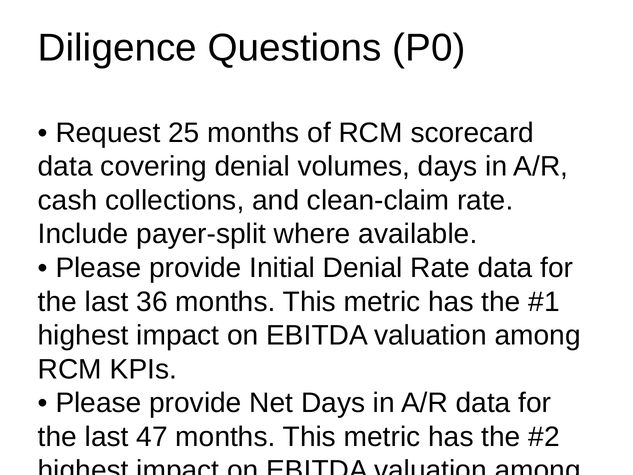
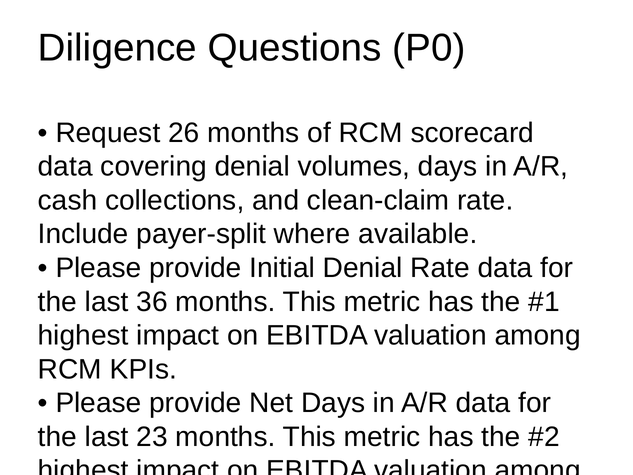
25: 25 -> 26
47: 47 -> 23
